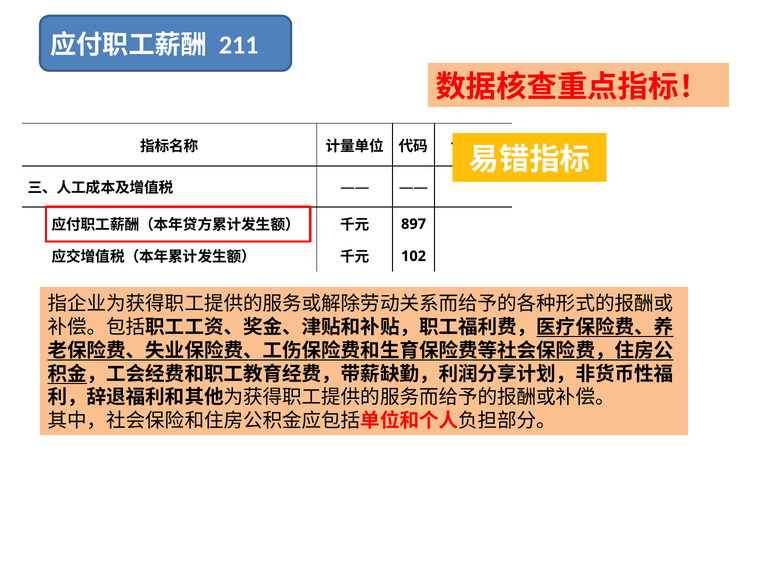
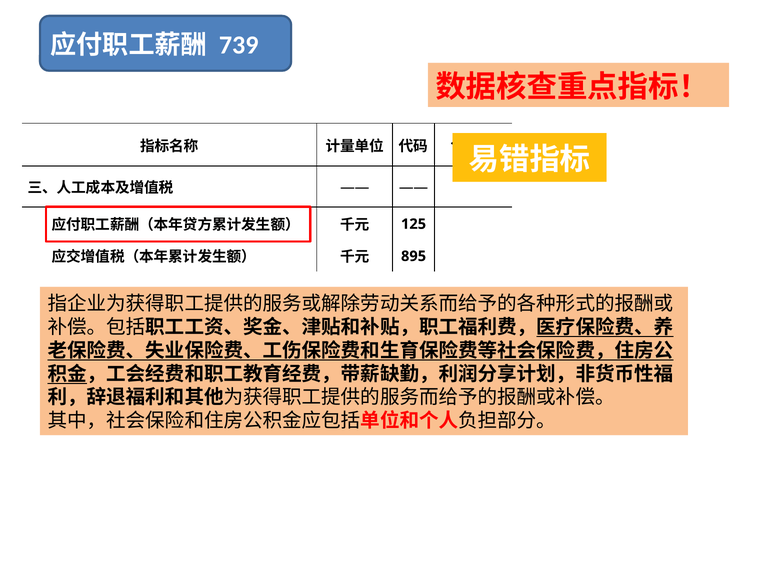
211: 211 -> 739
897: 897 -> 125
102: 102 -> 895
